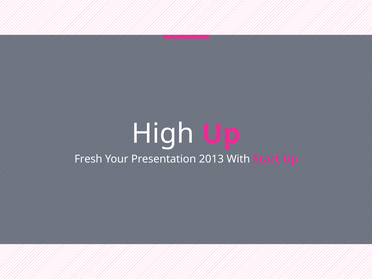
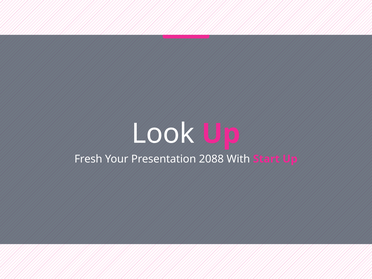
High: High -> Look
2013: 2013 -> 2088
